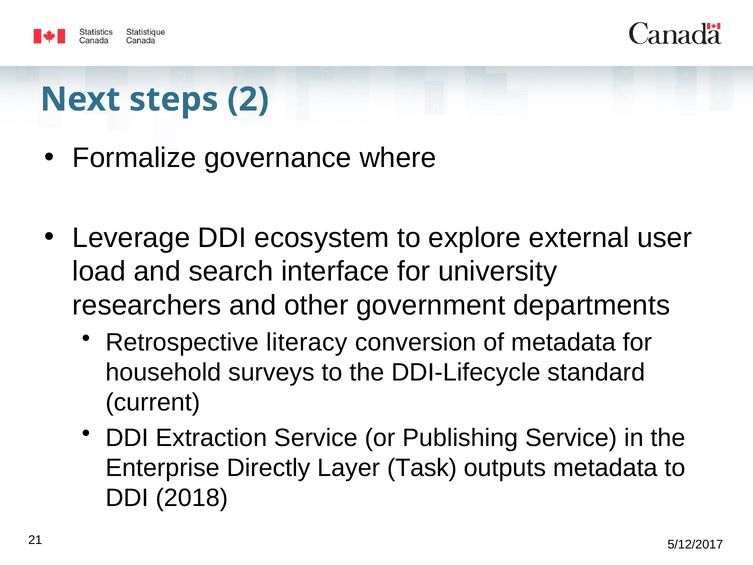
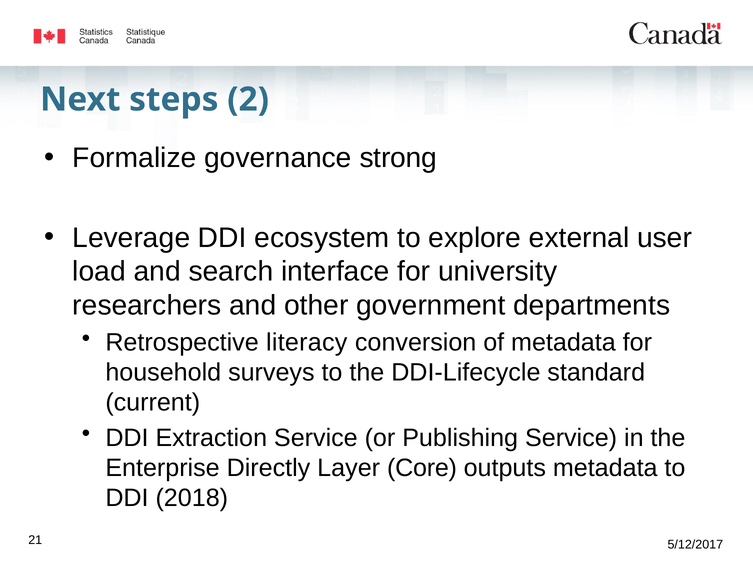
where: where -> strong
Task: Task -> Core
